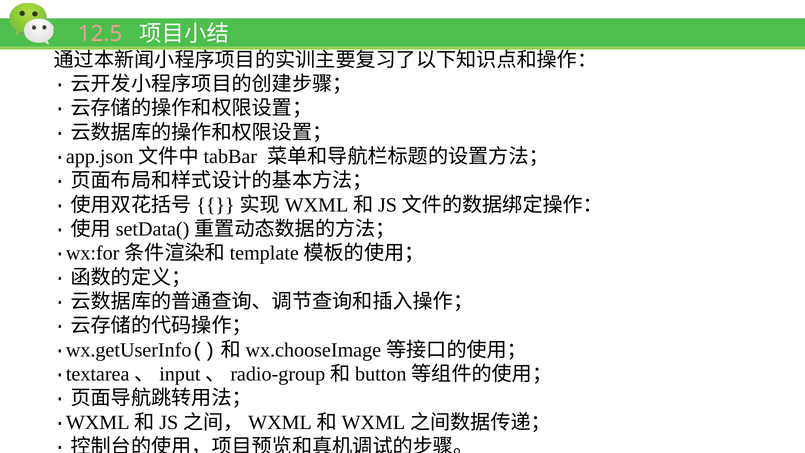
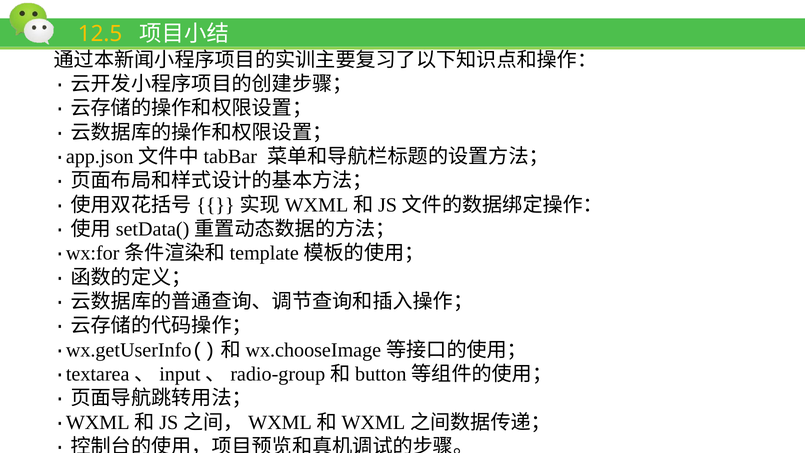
12.5 colour: pink -> yellow
